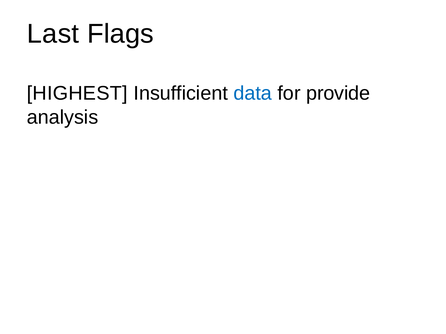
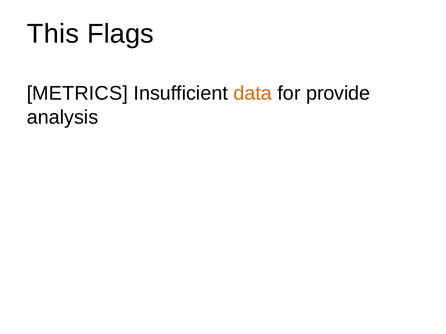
Last: Last -> This
HIGHEST: HIGHEST -> METRICS
data colour: blue -> orange
